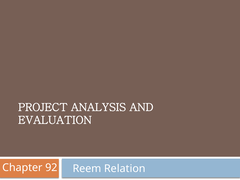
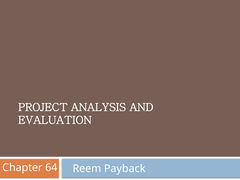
92: 92 -> 64
Relation: Relation -> Payback
